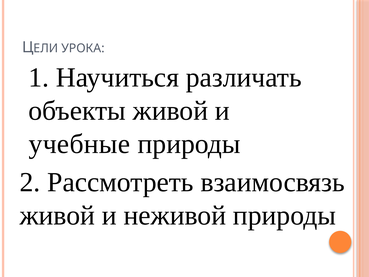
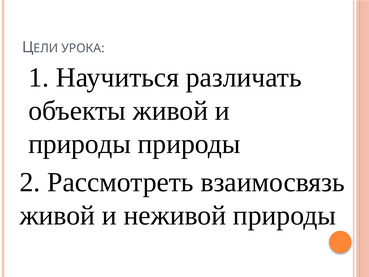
учебные at (79, 144): учебные -> природы
